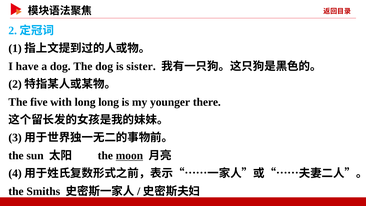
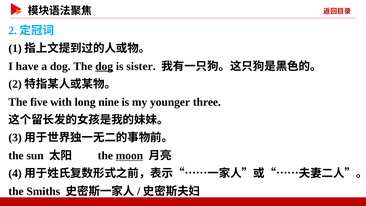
dog at (104, 66) underline: none -> present
long long: long -> nine
there: there -> three
